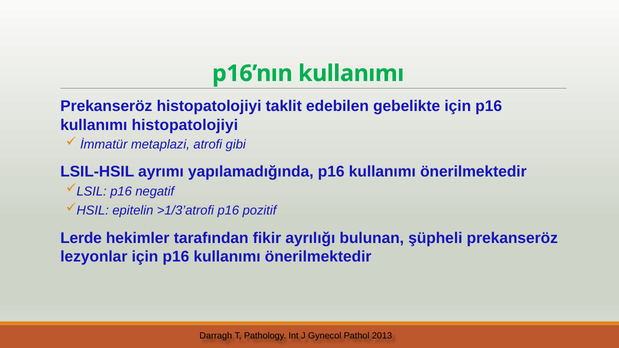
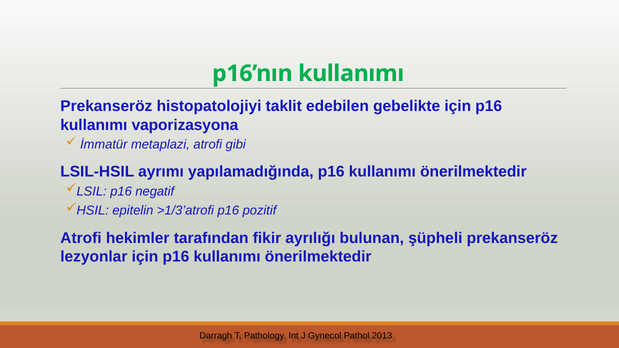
kullanımı histopatolojiyi: histopatolojiyi -> vaporizasyona
Lerde at (81, 238): Lerde -> Atrofi
